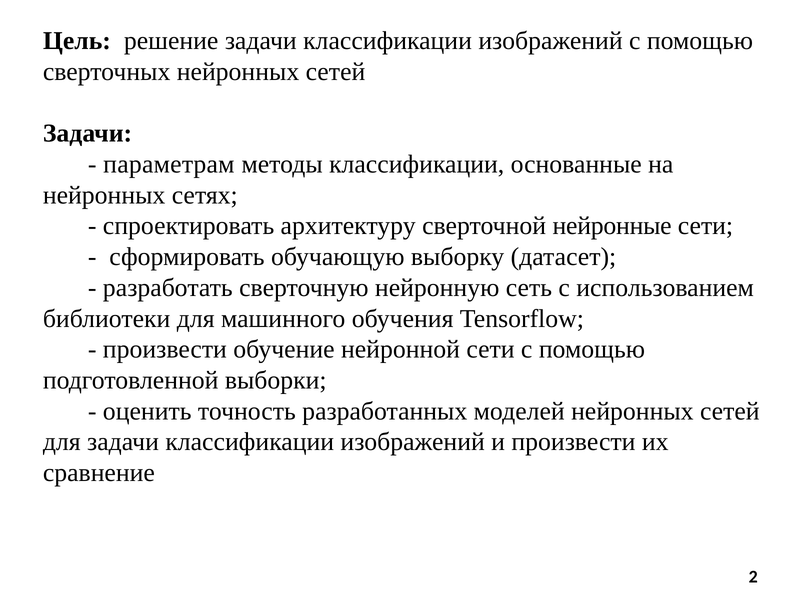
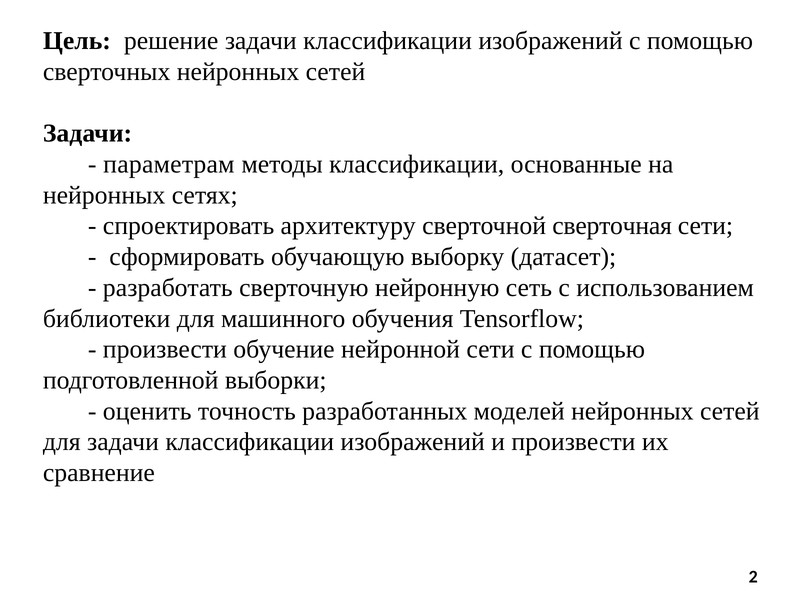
нейронные: нейронные -> сверточная
